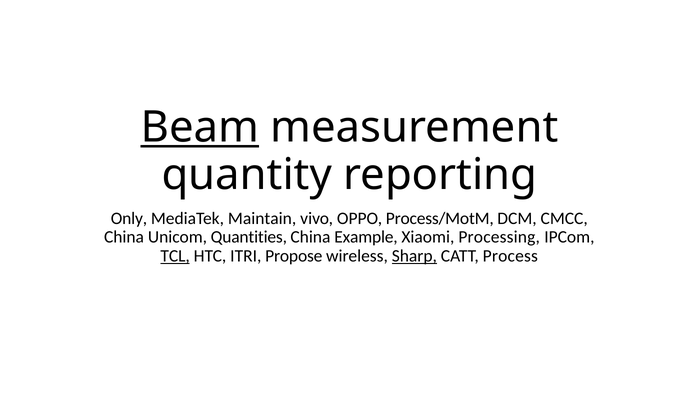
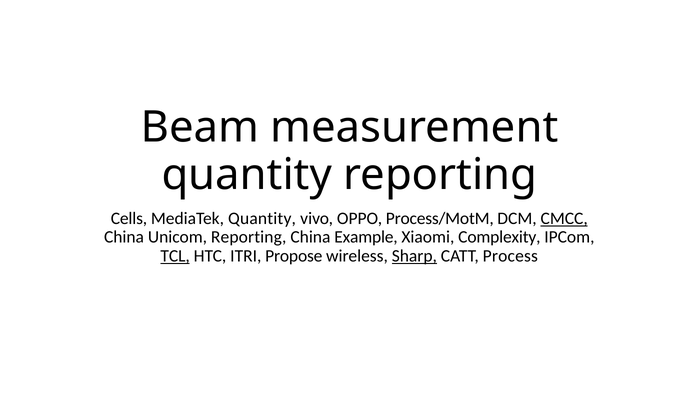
Beam underline: present -> none
Only: Only -> Cells
MediaTek Maintain: Maintain -> Quantity
CMCC underline: none -> present
Unicom Quantities: Quantities -> Reporting
Processing: Processing -> Complexity
